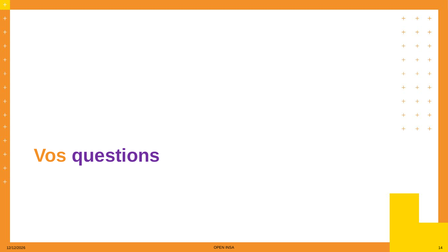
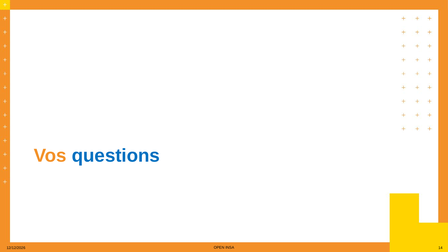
questions colour: purple -> blue
